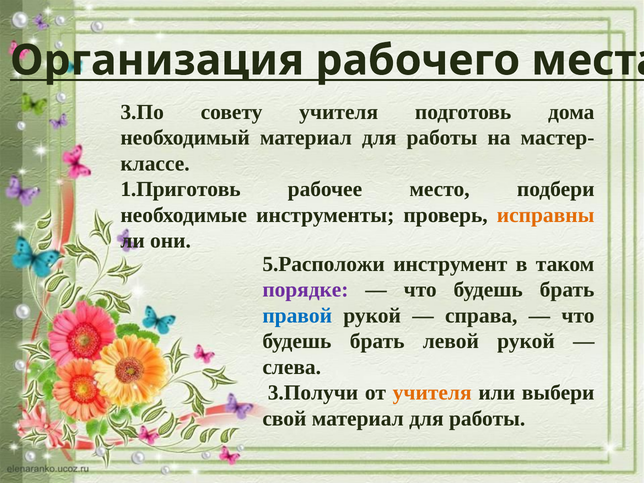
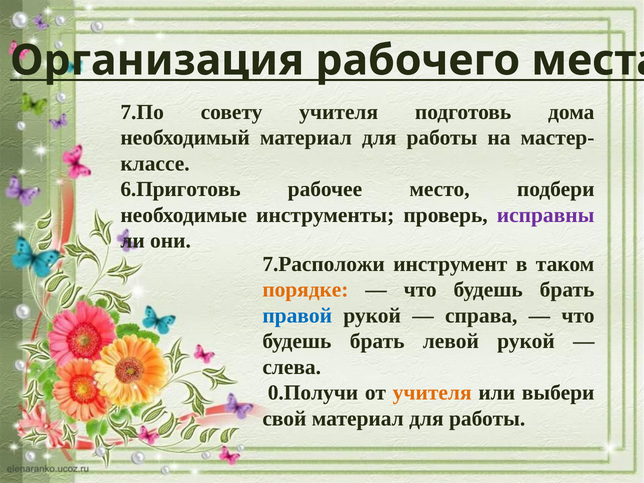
3.По: 3.По -> 7.По
1.Приготовь: 1.Приготовь -> 6.Приготовь
исправны colour: orange -> purple
5.Расположи: 5.Расположи -> 7.Расположи
порядке colour: purple -> orange
3.Получи: 3.Получи -> 0.Получи
